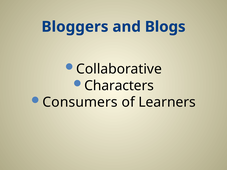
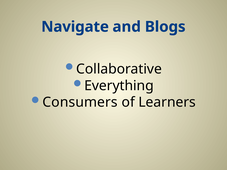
Bloggers: Bloggers -> Navigate
Characters: Characters -> Everything
